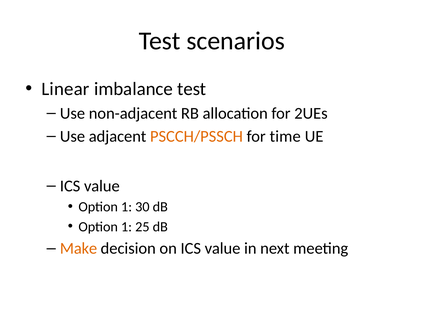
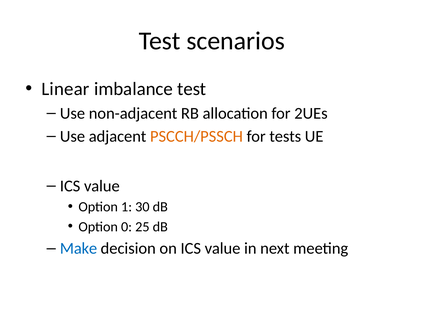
time: time -> tests
1 at (127, 227): 1 -> 0
Make colour: orange -> blue
